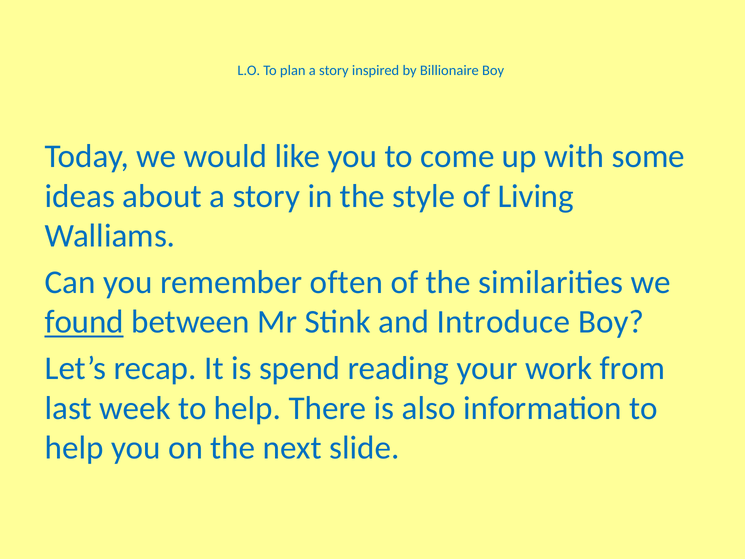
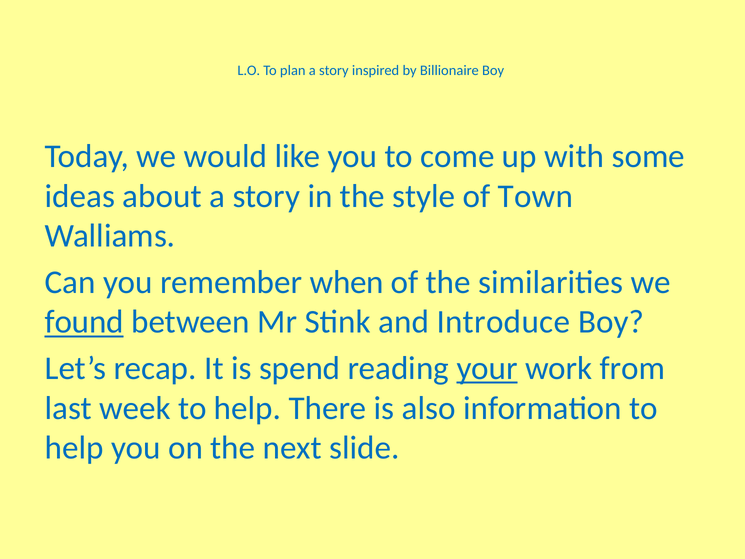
Living: Living -> Town
often: often -> when
your underline: none -> present
